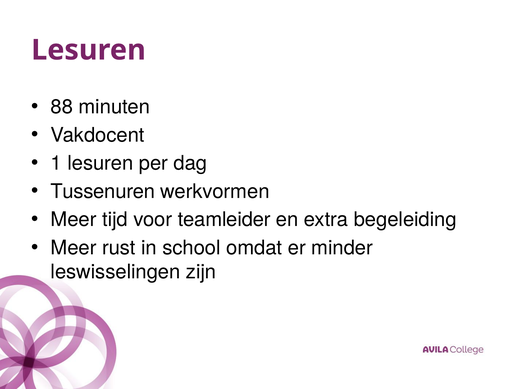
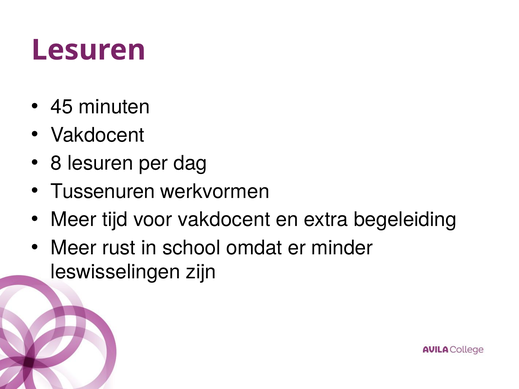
88: 88 -> 45
1: 1 -> 8
voor teamleider: teamleider -> vakdocent
